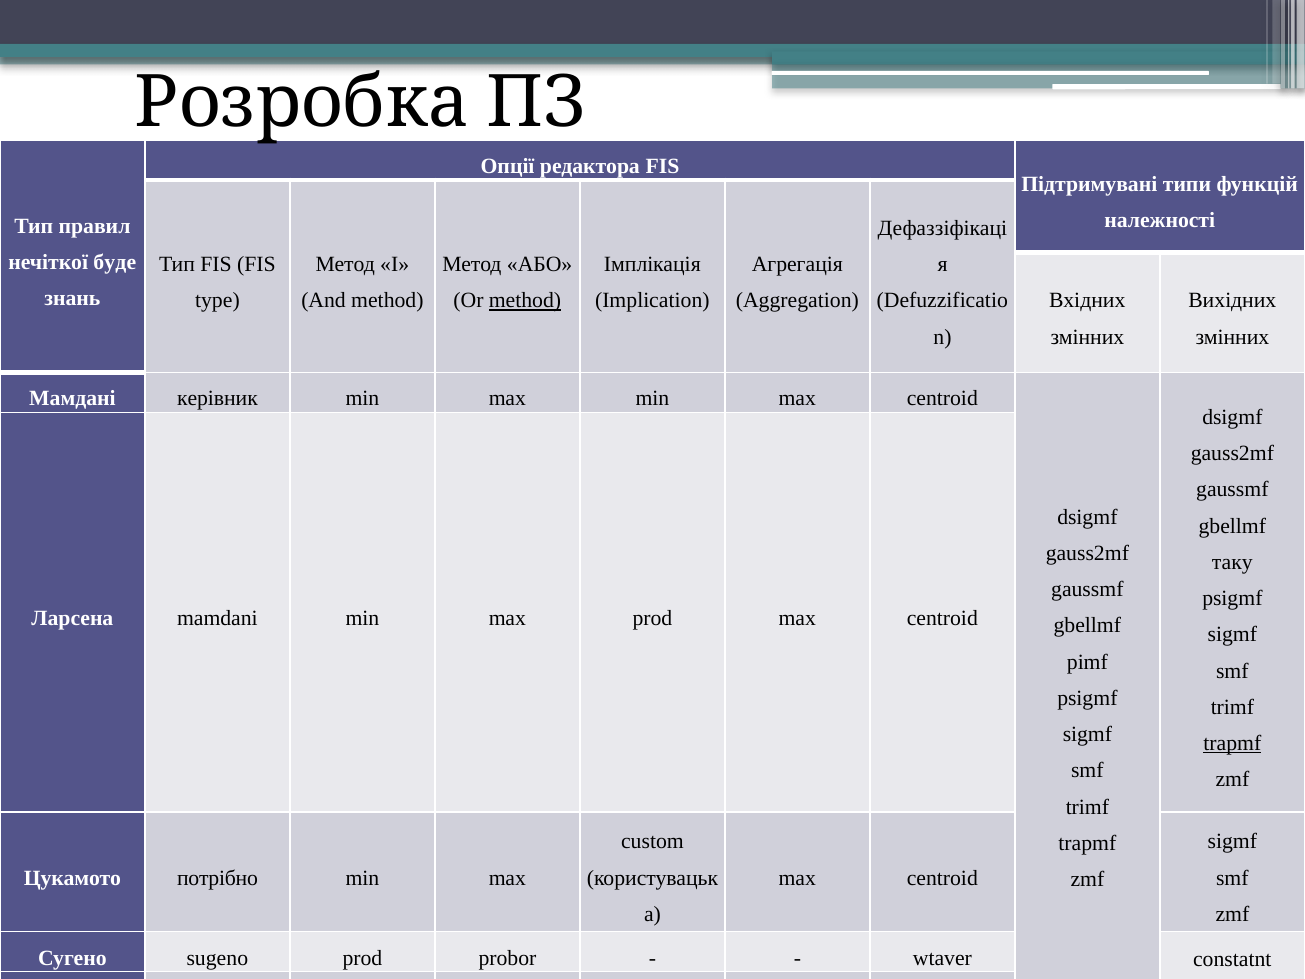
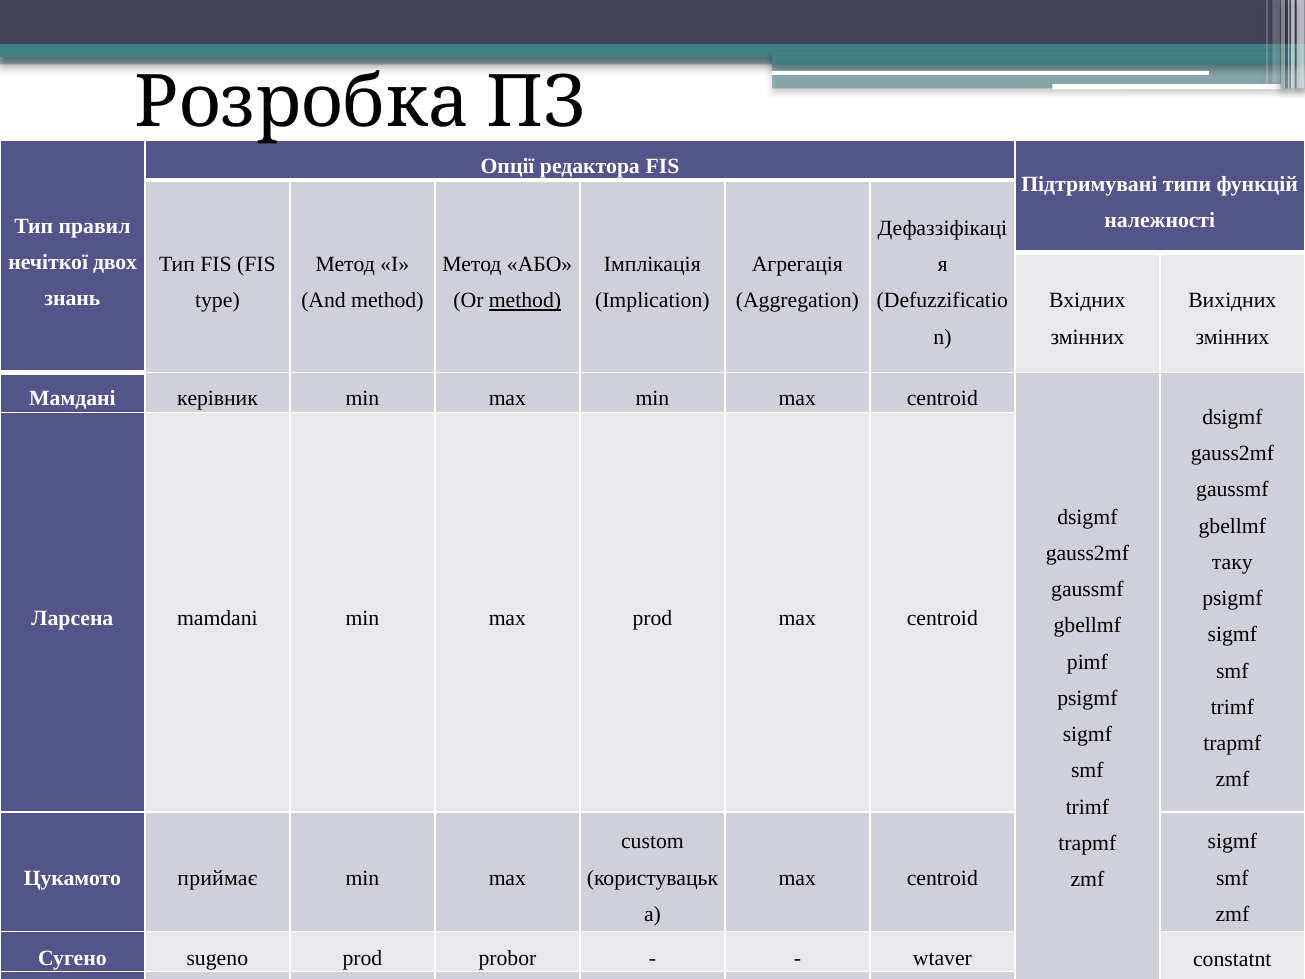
буде: буде -> двох
trapmf at (1232, 743) underline: present -> none
потрібно: потрібно -> приймає
